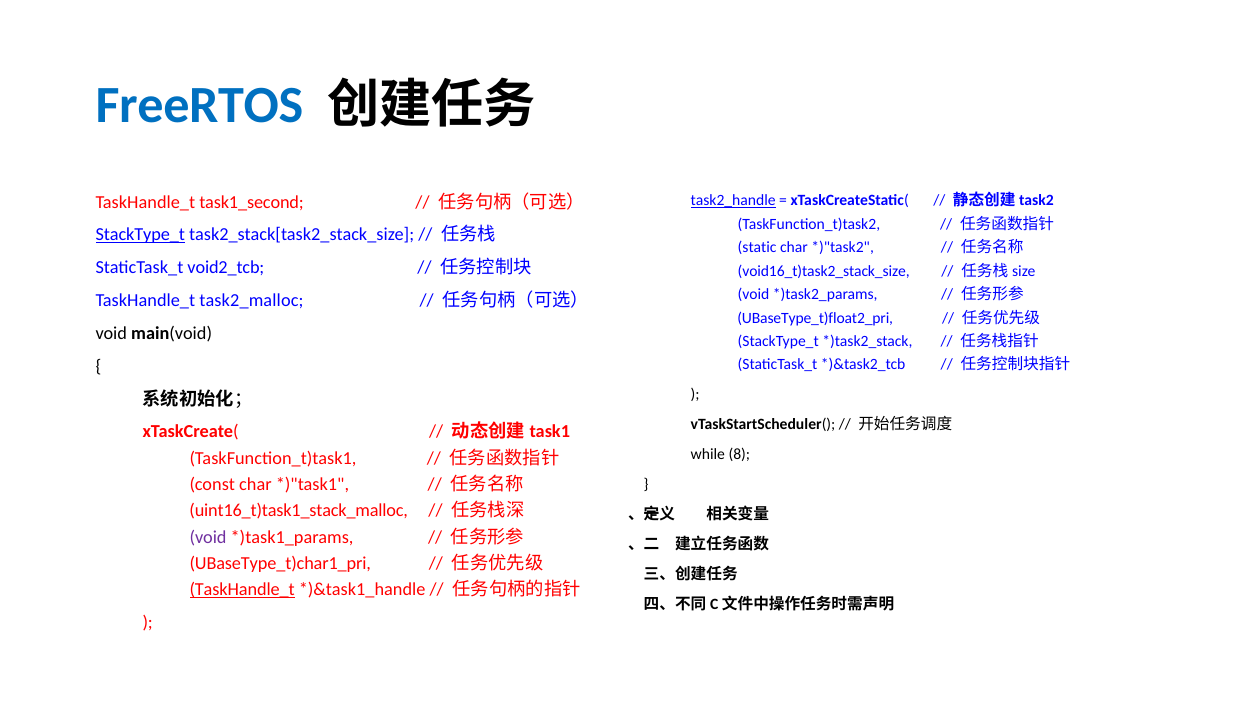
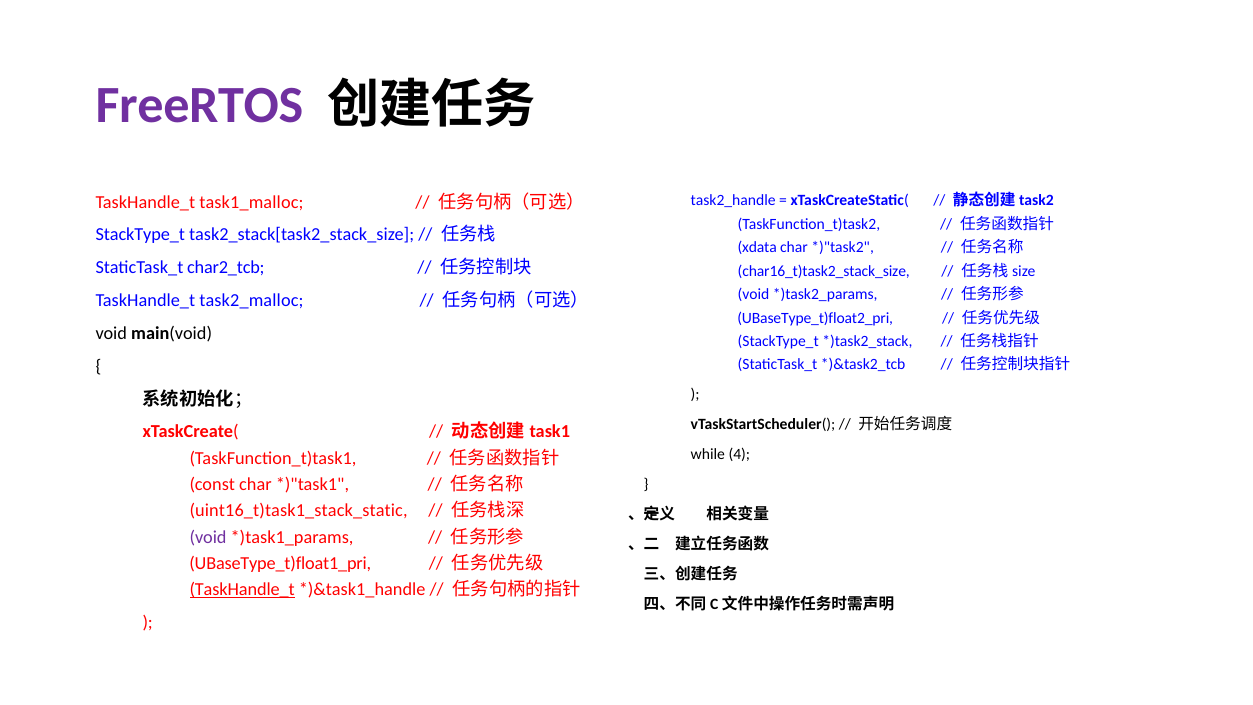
FreeRTOS colour: blue -> purple
task2_handle underline: present -> none
task1_second: task1_second -> task1_malloc
StackType_t at (140, 235) underline: present -> none
static: static -> xdata
void2_tcb: void2_tcb -> char2_tcb
void16_t)task2_stack_size: void16_t)task2_stack_size -> char16_t)task2_stack_size
8: 8 -> 4
uint16_t)task1_stack_malloc: uint16_t)task1_stack_malloc -> uint16_t)task1_stack_static
UBaseType_t)char1_pri: UBaseType_t)char1_pri -> UBaseType_t)float1_pri
